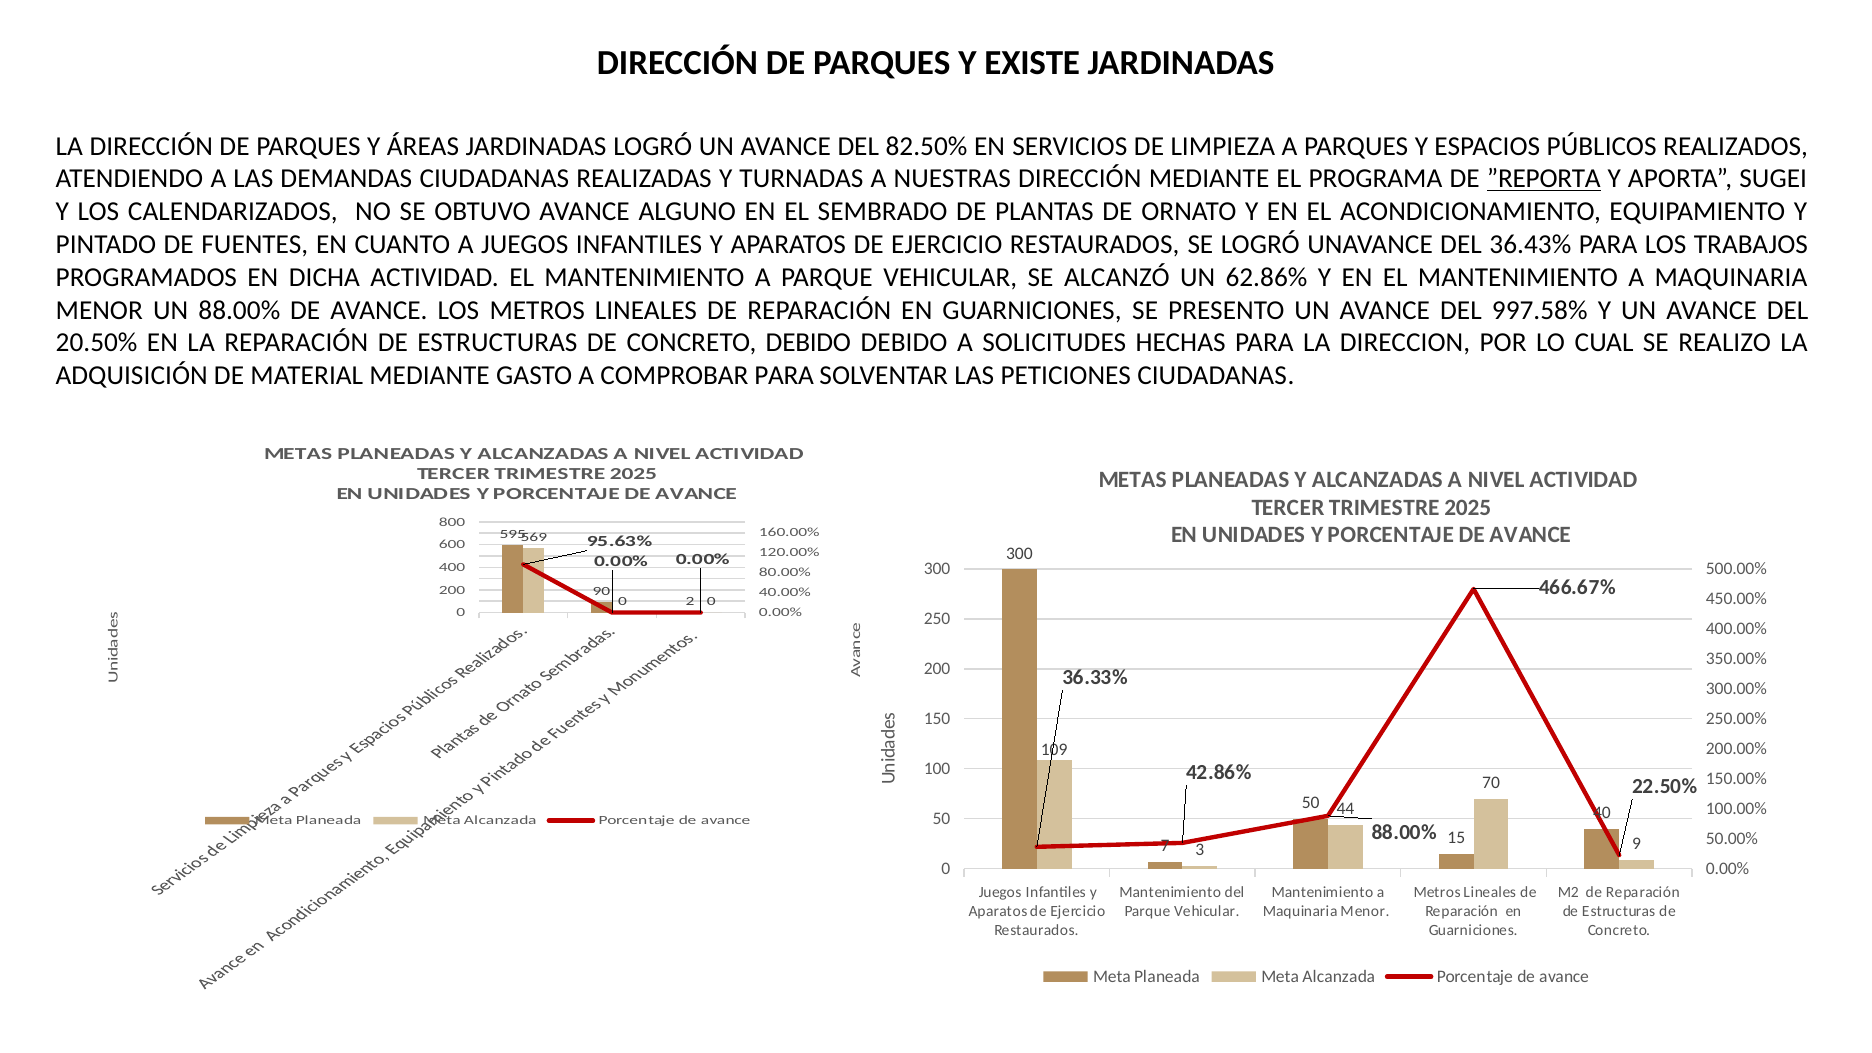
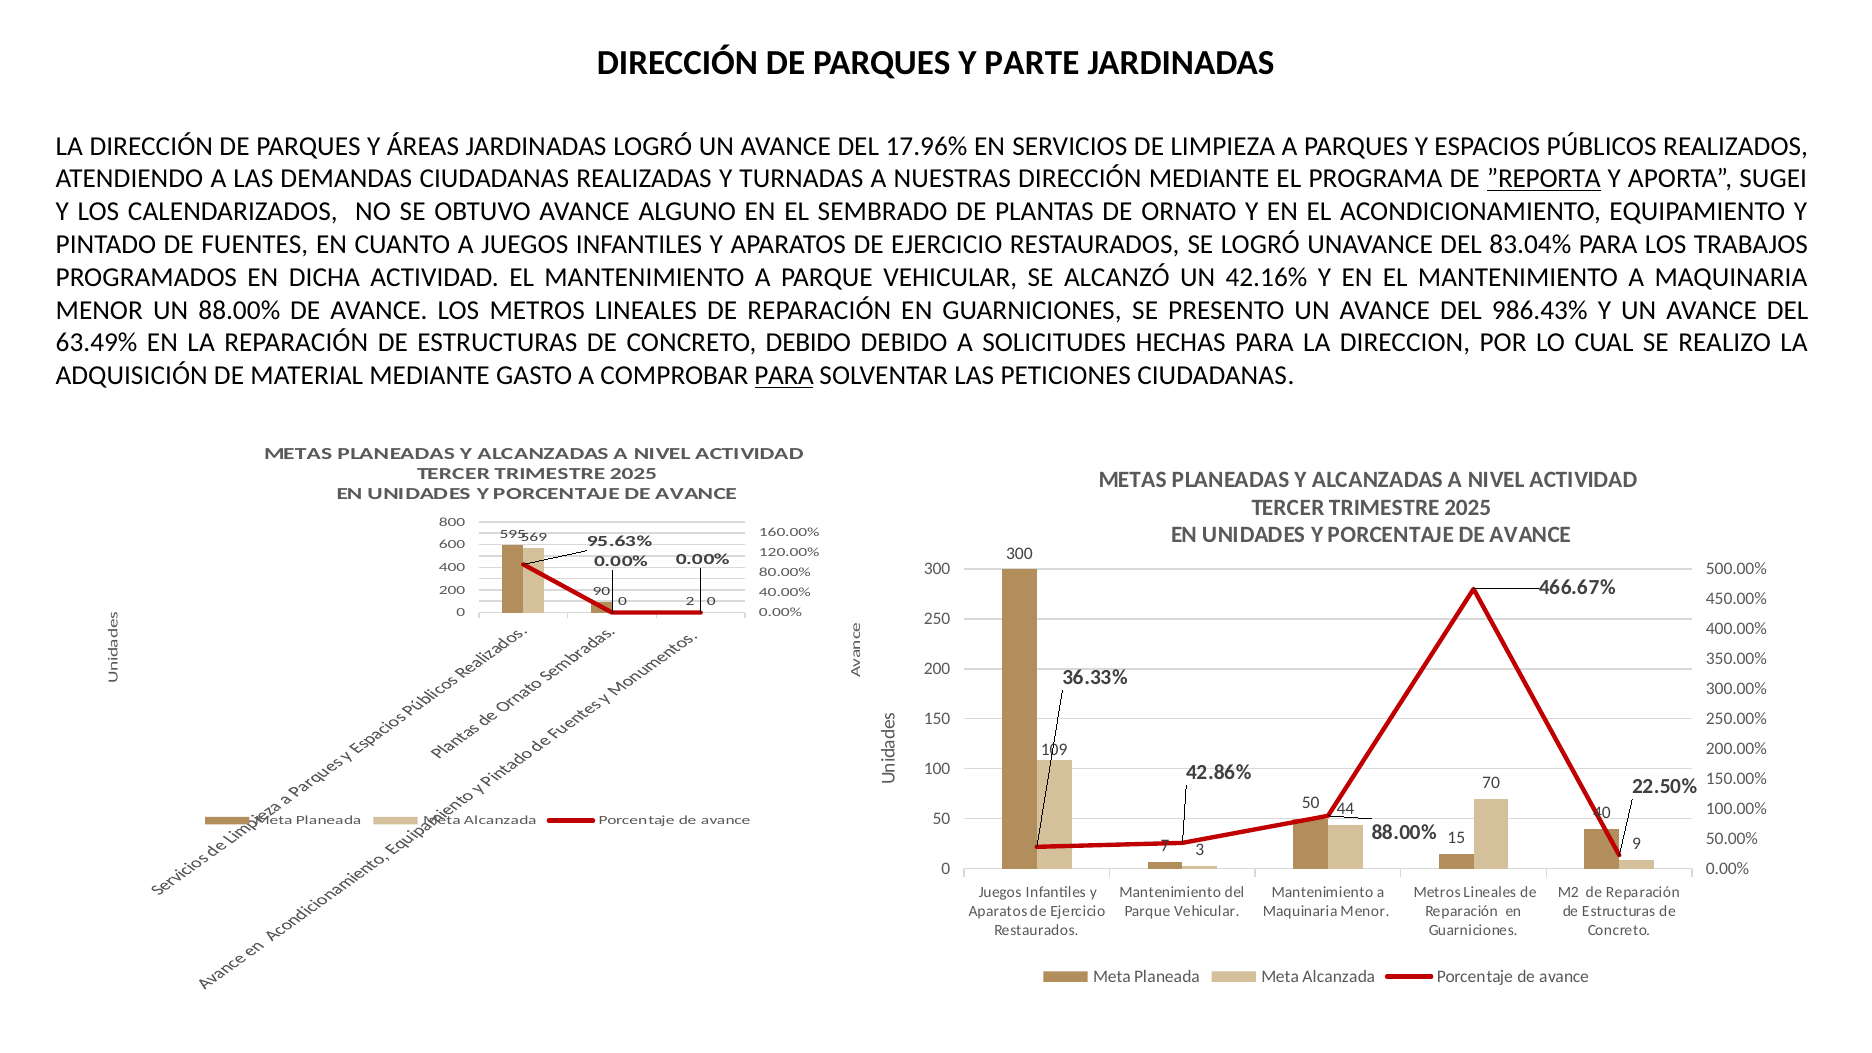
EXISTE: EXISTE -> PARTE
82.50%: 82.50% -> 17.96%
36.43%: 36.43% -> 83.04%
62.86%: 62.86% -> 42.16%
997.58%: 997.58% -> 986.43%
20.50%: 20.50% -> 63.49%
PARA at (784, 376) underline: none -> present
